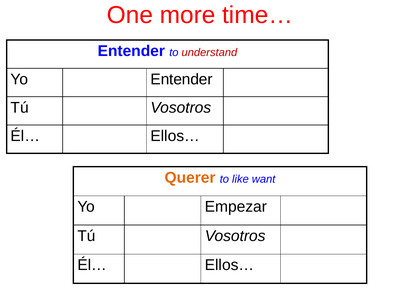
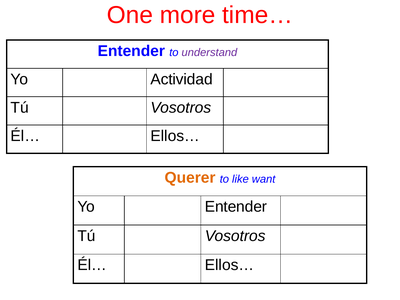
understand colour: red -> purple
Yo Entender: Entender -> Actividad
Yo Empezar: Empezar -> Entender
